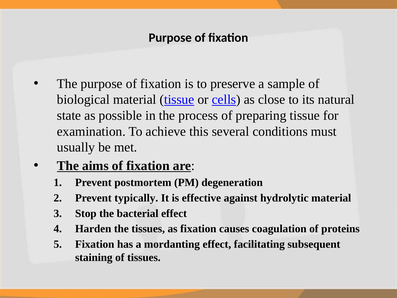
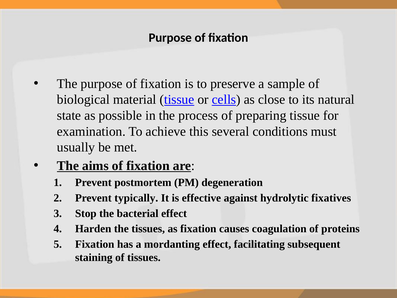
hydrolytic material: material -> fixatives
